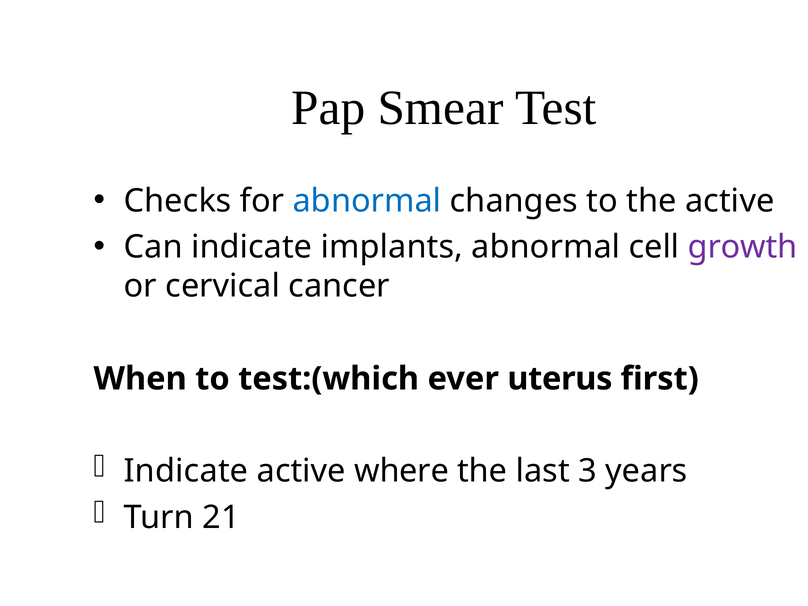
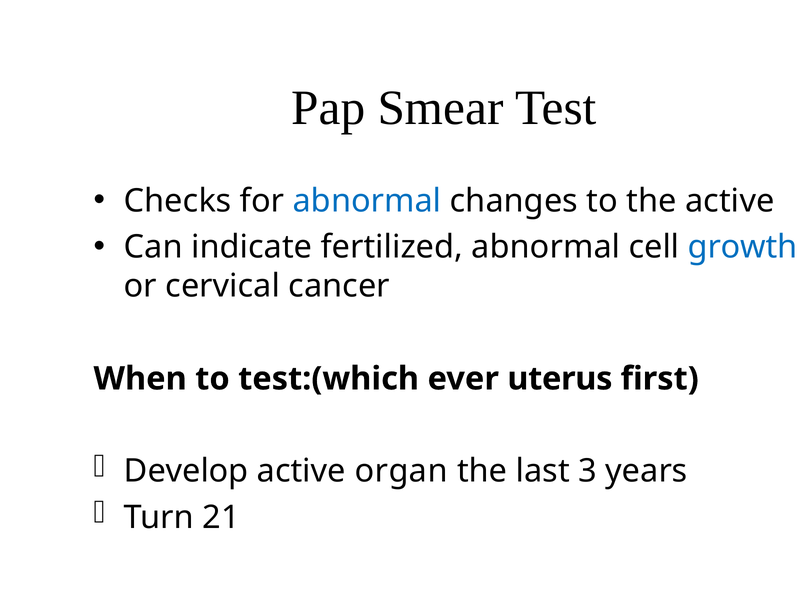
implants: implants -> fertilized
growth colour: purple -> blue
Indicate at (186, 471): Indicate -> Develop
where: where -> organ
